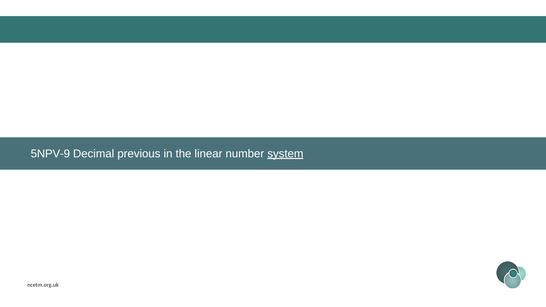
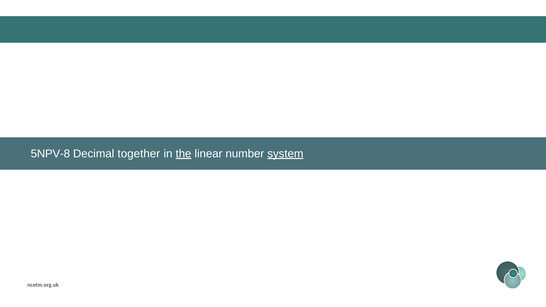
5NPV-9: 5NPV-9 -> 5NPV-8
previous: previous -> together
the underline: none -> present
